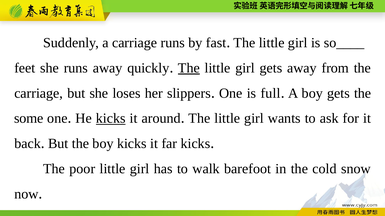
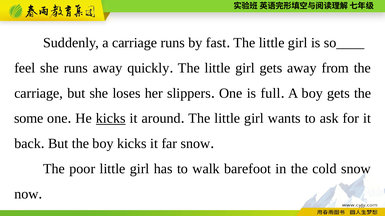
feet: feet -> feel
The at (189, 68) underline: present -> none
far kicks: kicks -> snow
